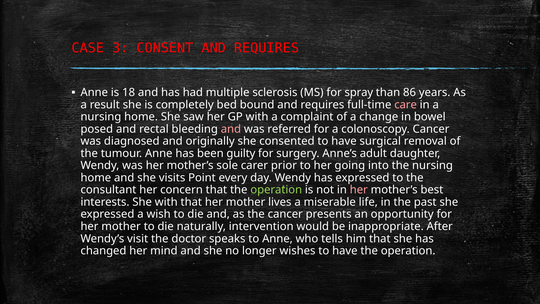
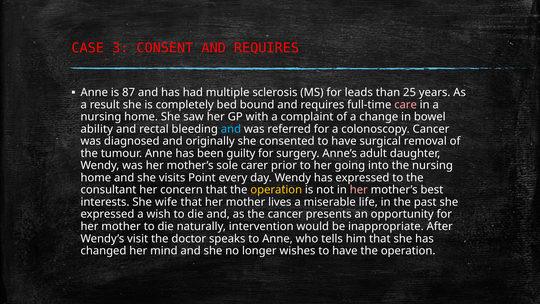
18: 18 -> 87
spray: spray -> leads
86: 86 -> 25
posed: posed -> ability
and at (231, 129) colour: pink -> light blue
operation at (276, 190) colour: light green -> yellow
She with: with -> wife
